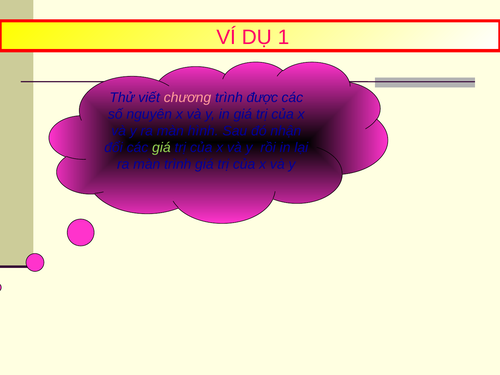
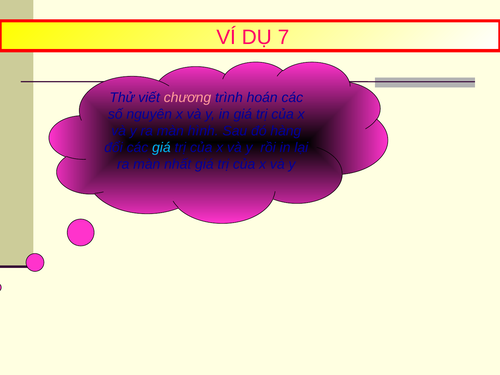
1: 1 -> 7
được: được -> hoán
nhận: nhận -> hàng
giá at (161, 148) colour: light green -> light blue
màn trình: trình -> nhất
